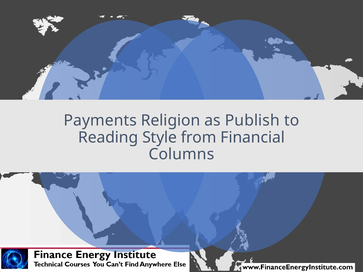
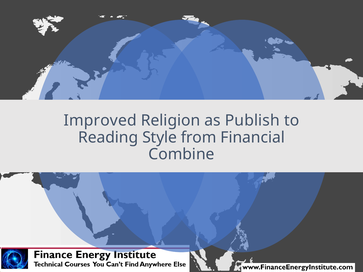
Payments: Payments -> Improved
Columns: Columns -> Combine
